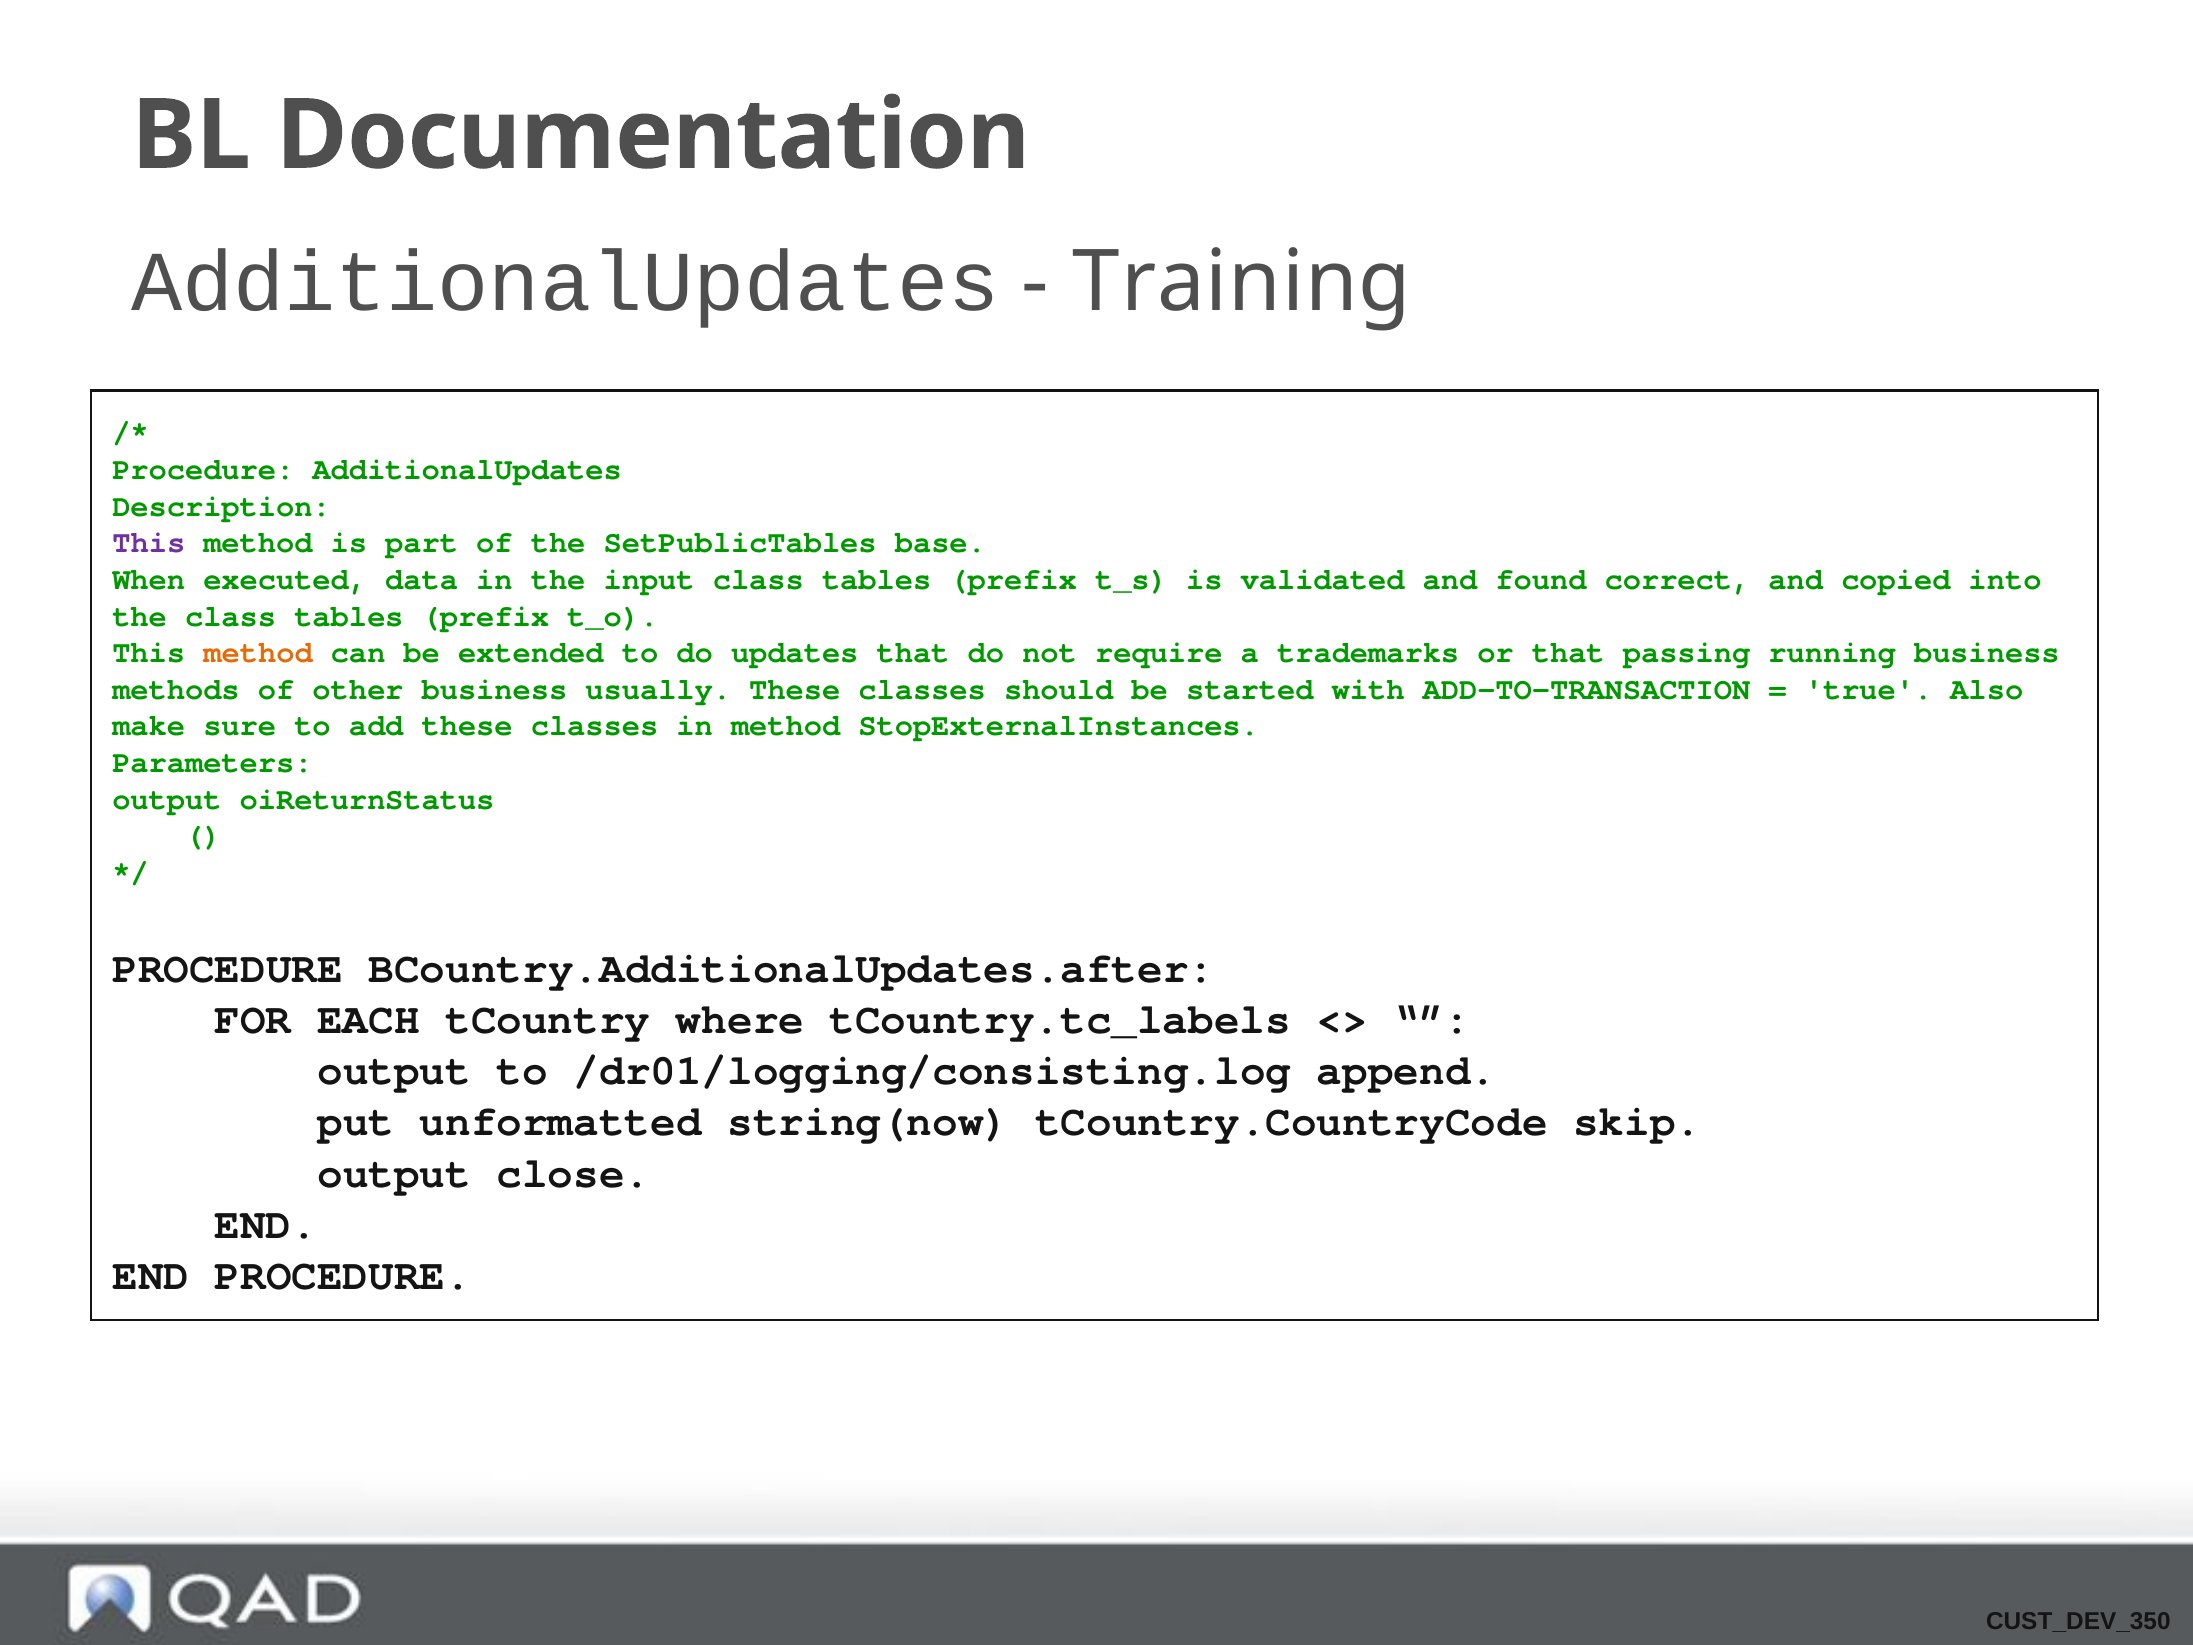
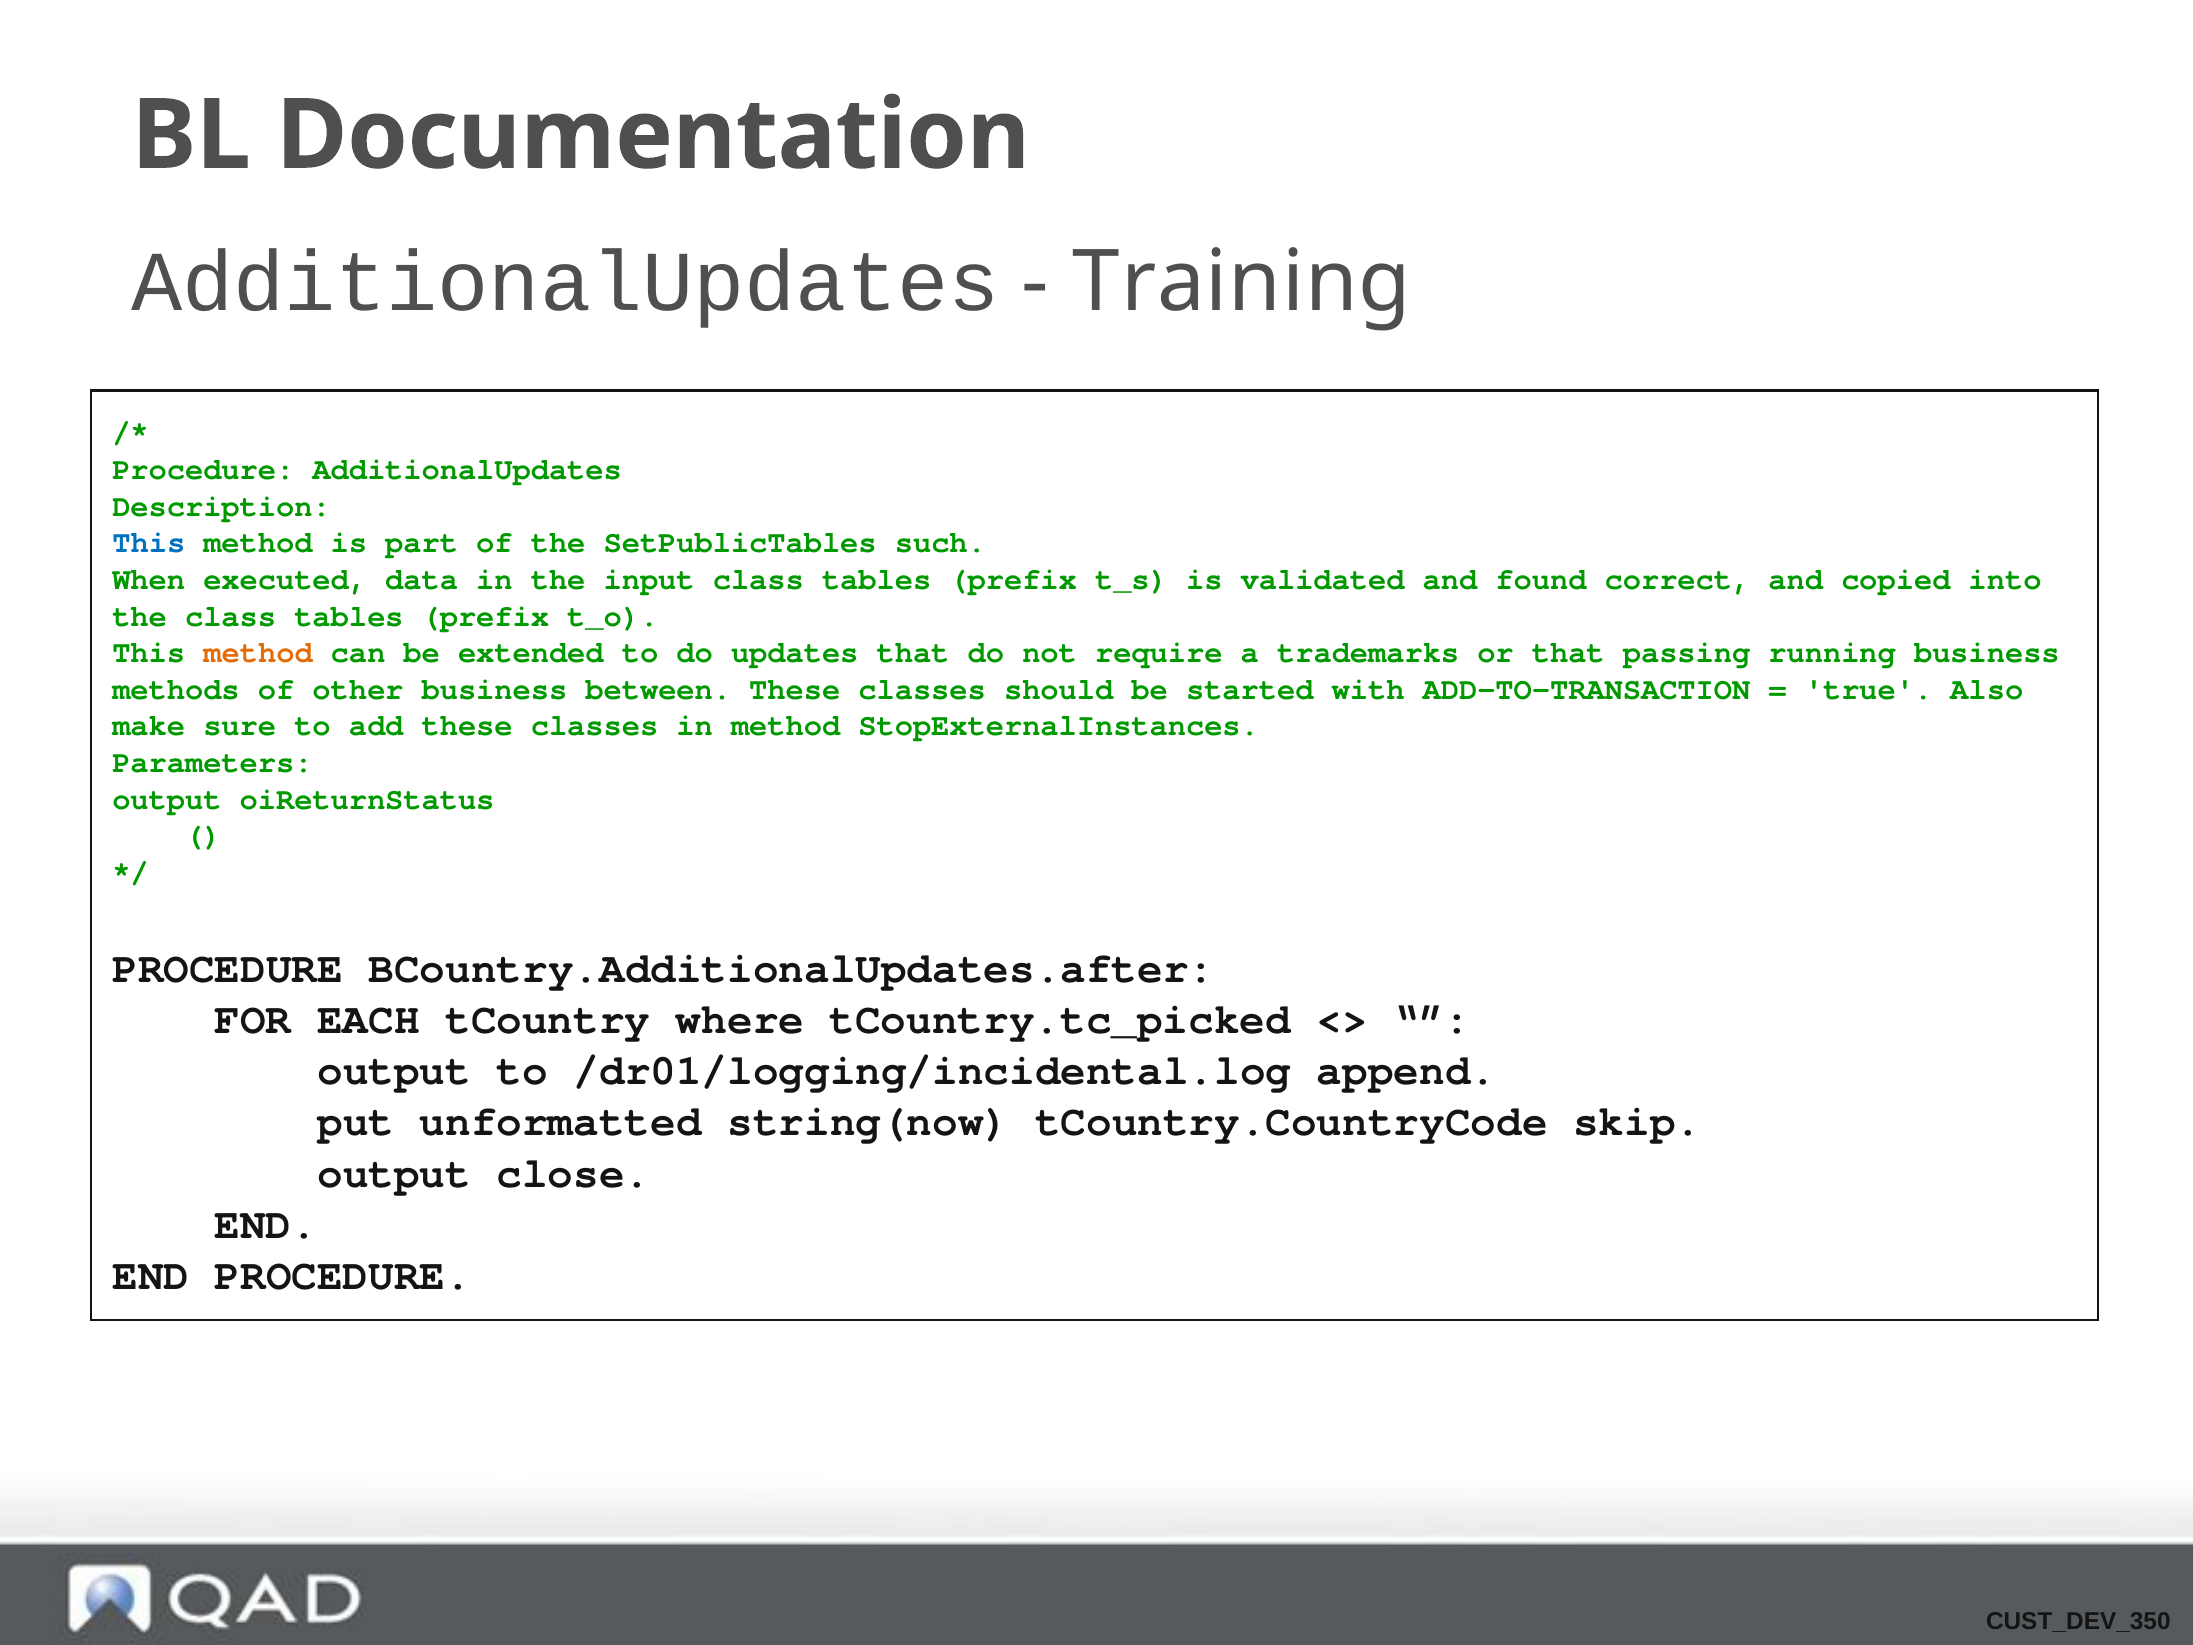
This at (149, 543) colour: purple -> blue
base: base -> such
usually: usually -> between
tCountry.tc_labels: tCountry.tc_labels -> tCountry.tc_picked
/dr01/logging/consisting.log: /dr01/logging/consisting.log -> /dr01/logging/incidental.log
